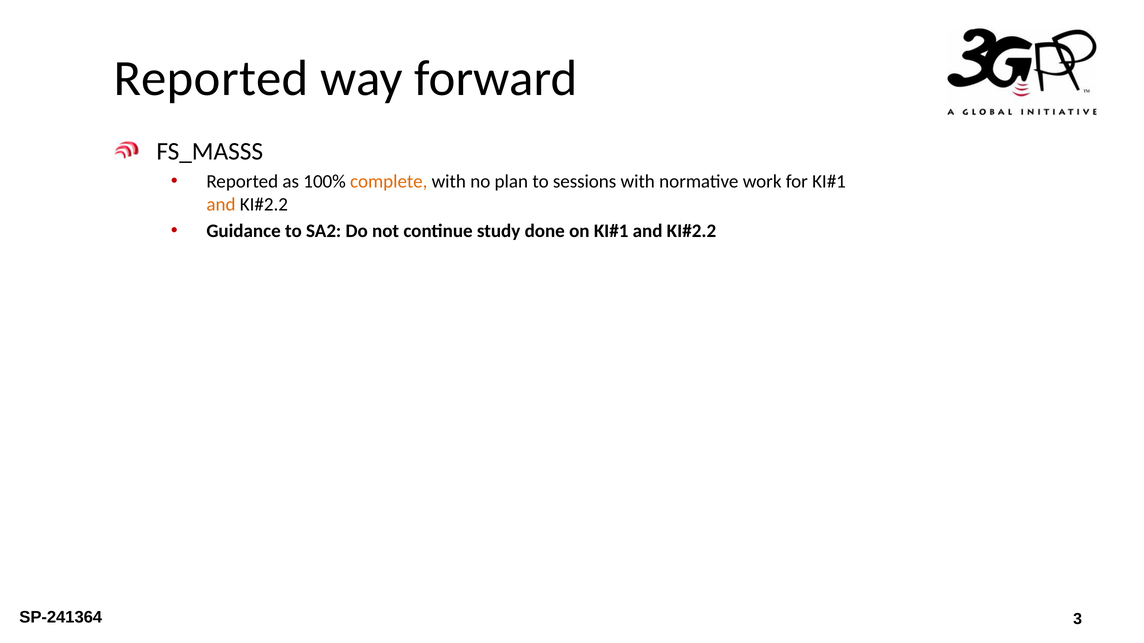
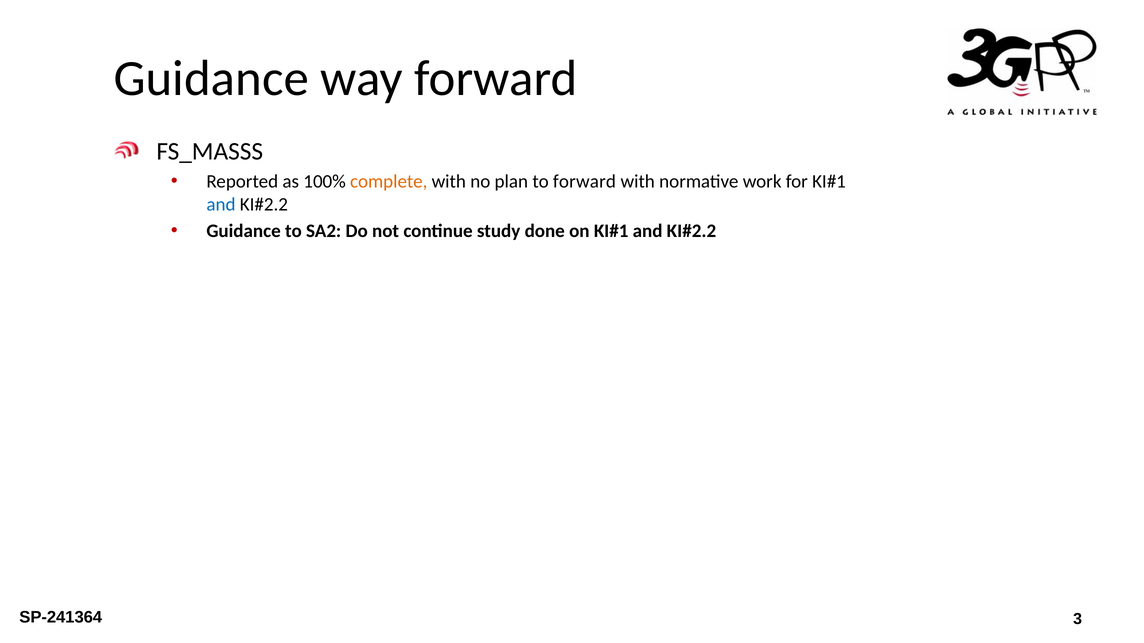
Reported at (211, 79): Reported -> Guidance
to sessions: sessions -> forward
and at (221, 204) colour: orange -> blue
